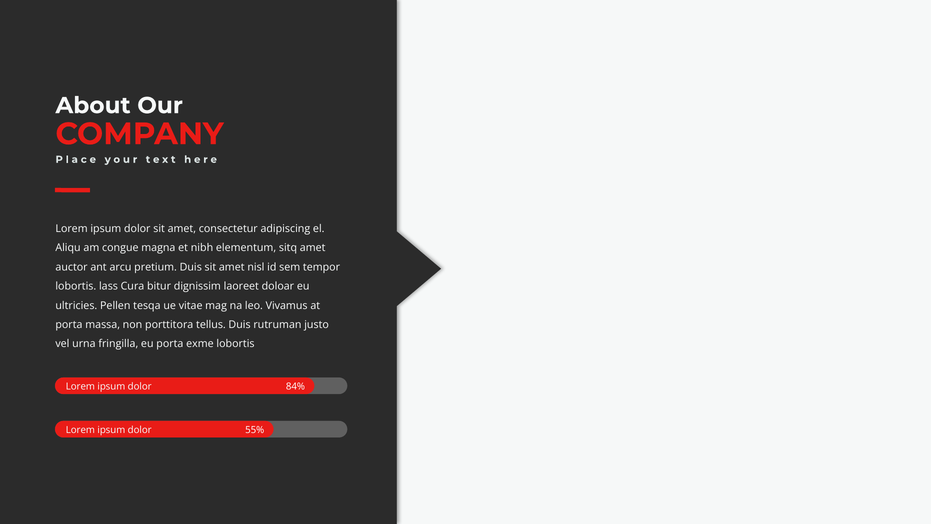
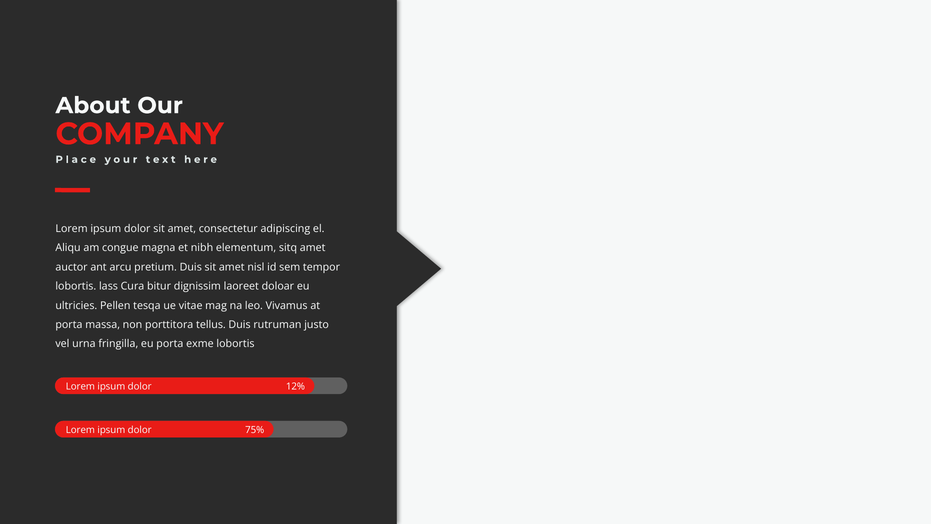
84%: 84% -> 12%
55%: 55% -> 75%
